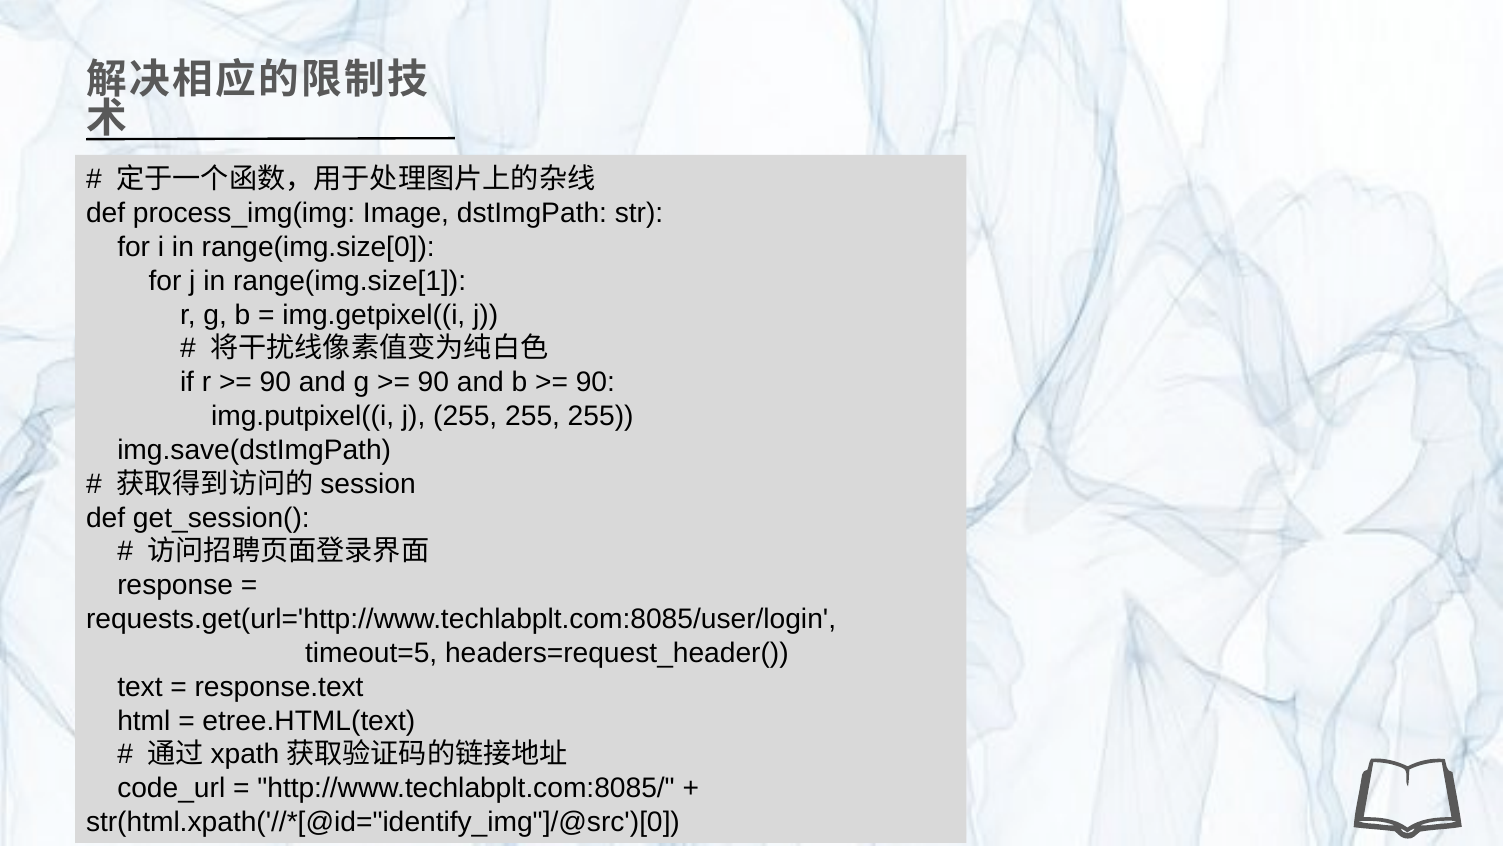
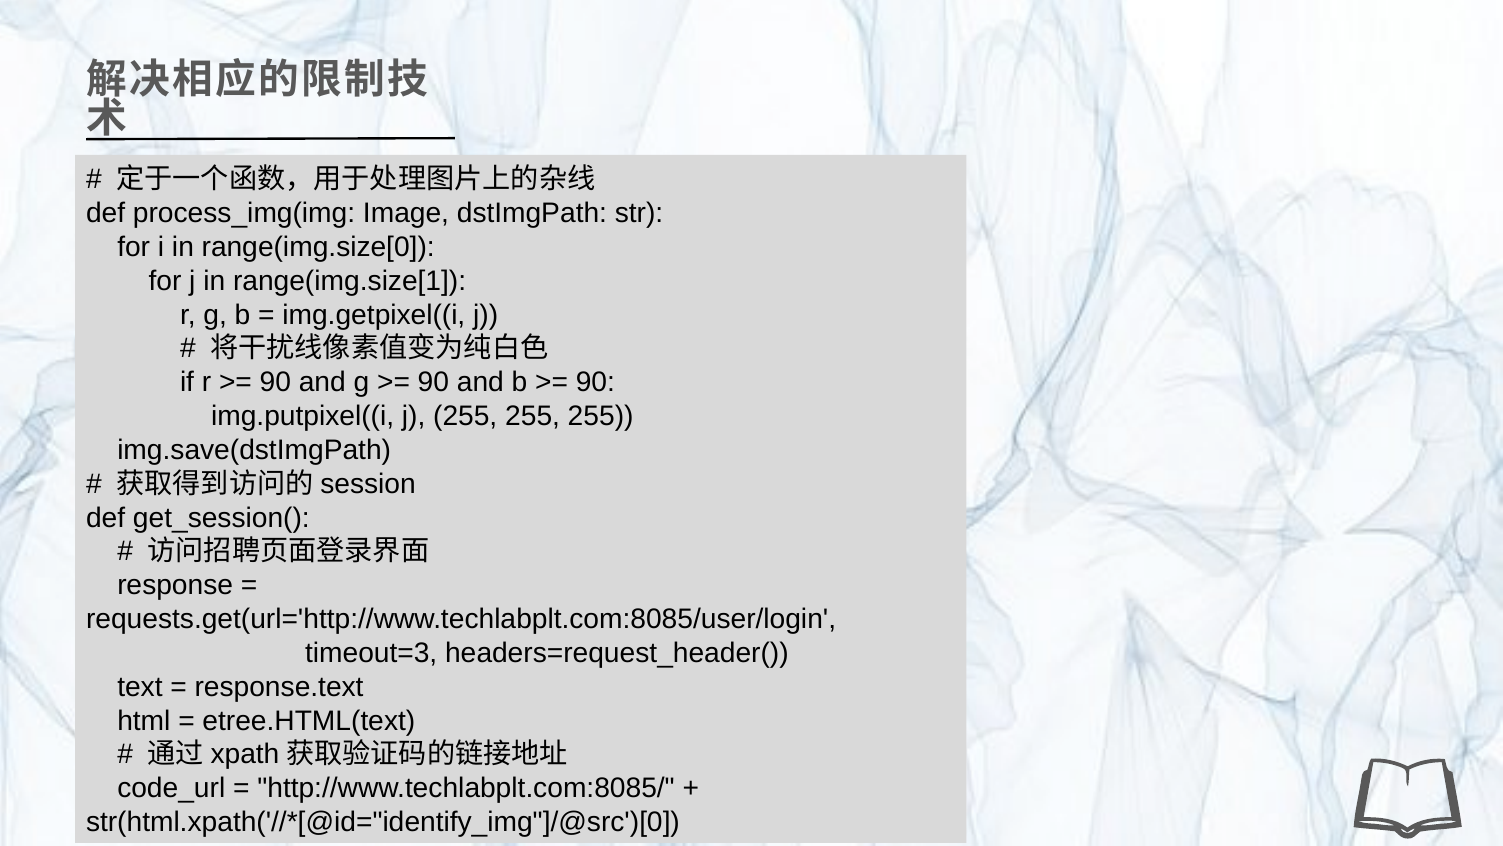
timeout=5: timeout=5 -> timeout=3
